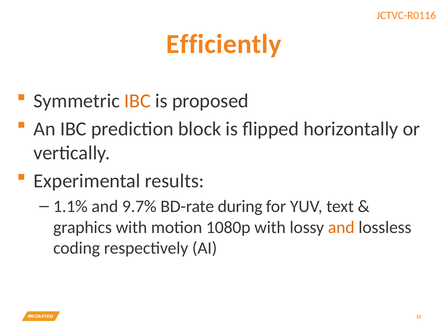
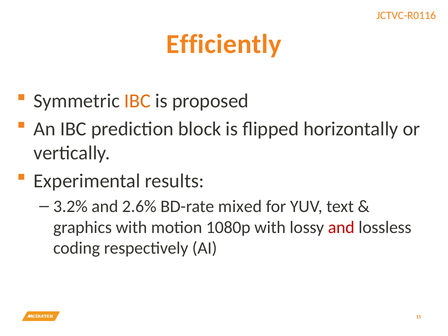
1.1%: 1.1% -> 3.2%
9.7%: 9.7% -> 2.6%
during: during -> mixed
and at (341, 227) colour: orange -> red
